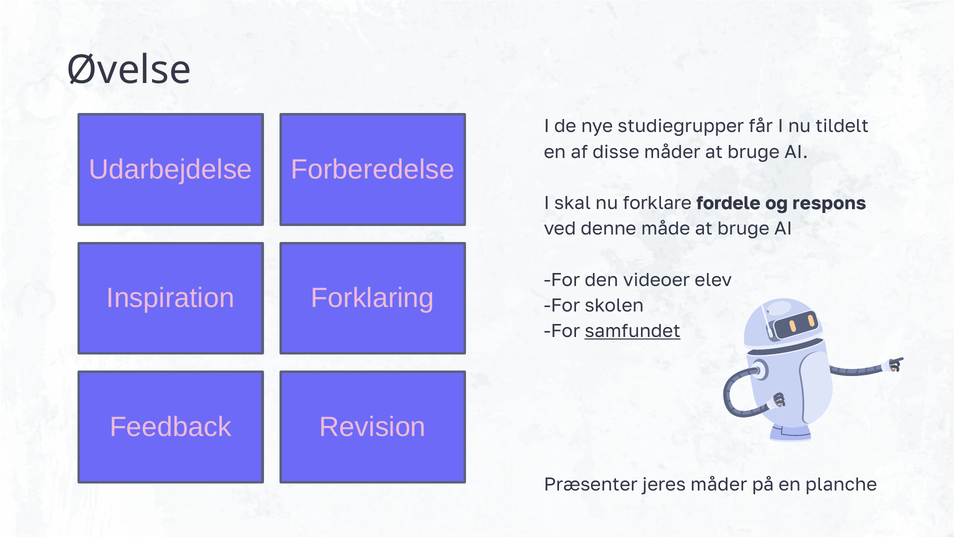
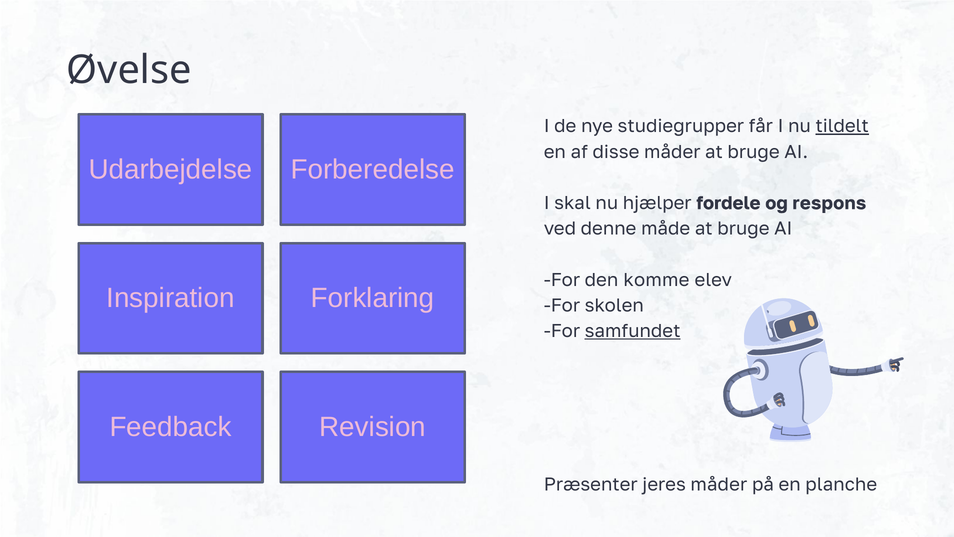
tildelt underline: none -> present
forklare: forklare -> hjælper
videoer: videoer -> komme
